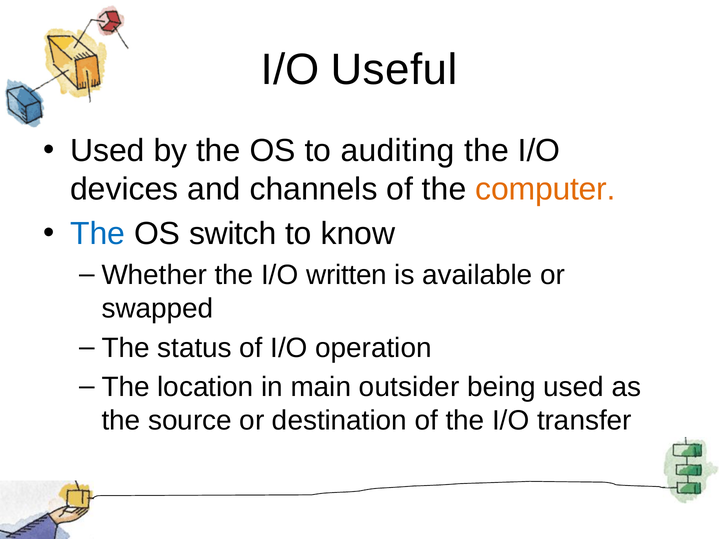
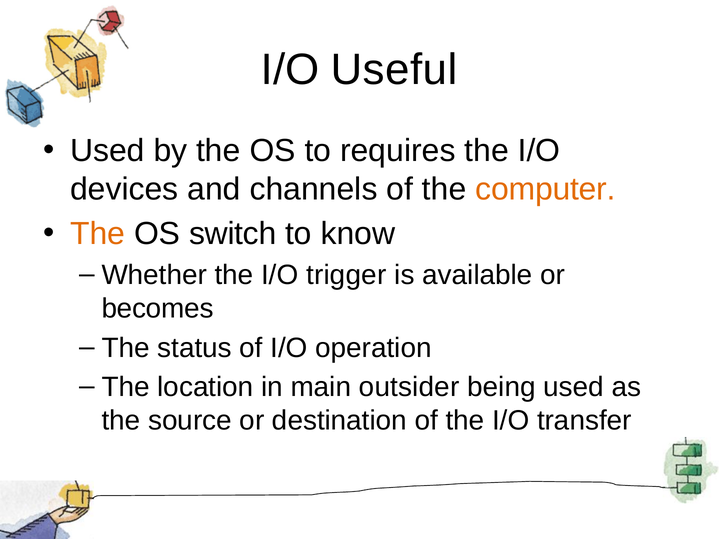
auditing: auditing -> requires
The at (98, 234) colour: blue -> orange
written: written -> trigger
swapped: swapped -> becomes
